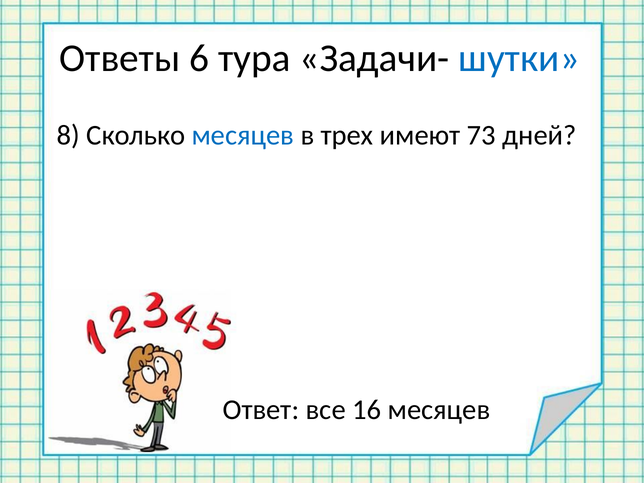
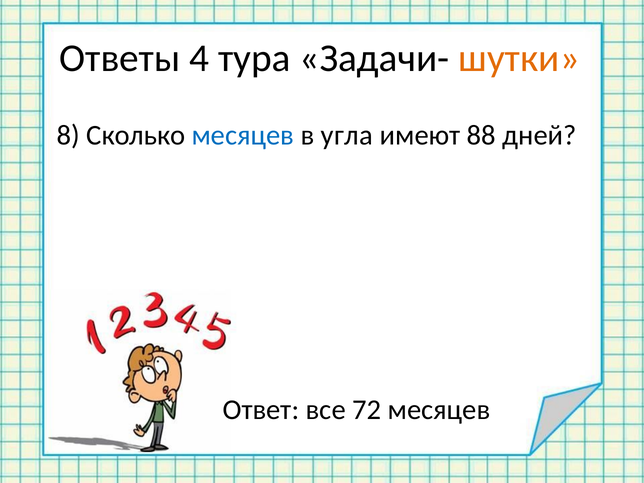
6: 6 -> 4
шутки colour: blue -> orange
трех: трех -> угла
73: 73 -> 88
16: 16 -> 72
